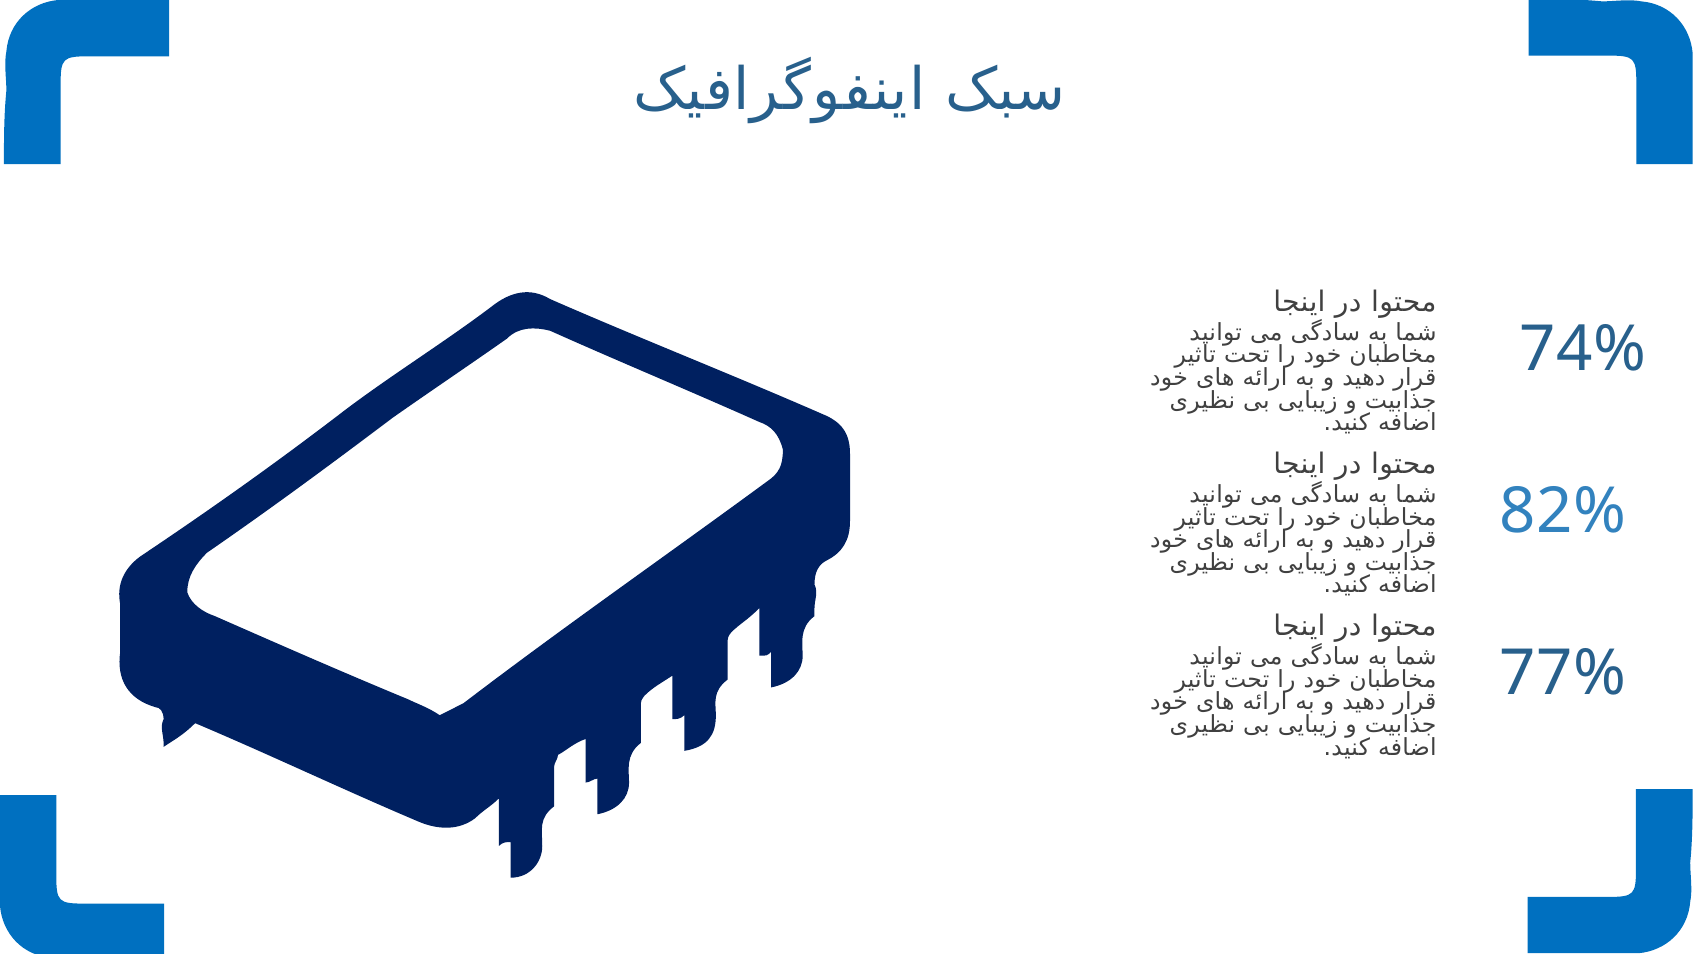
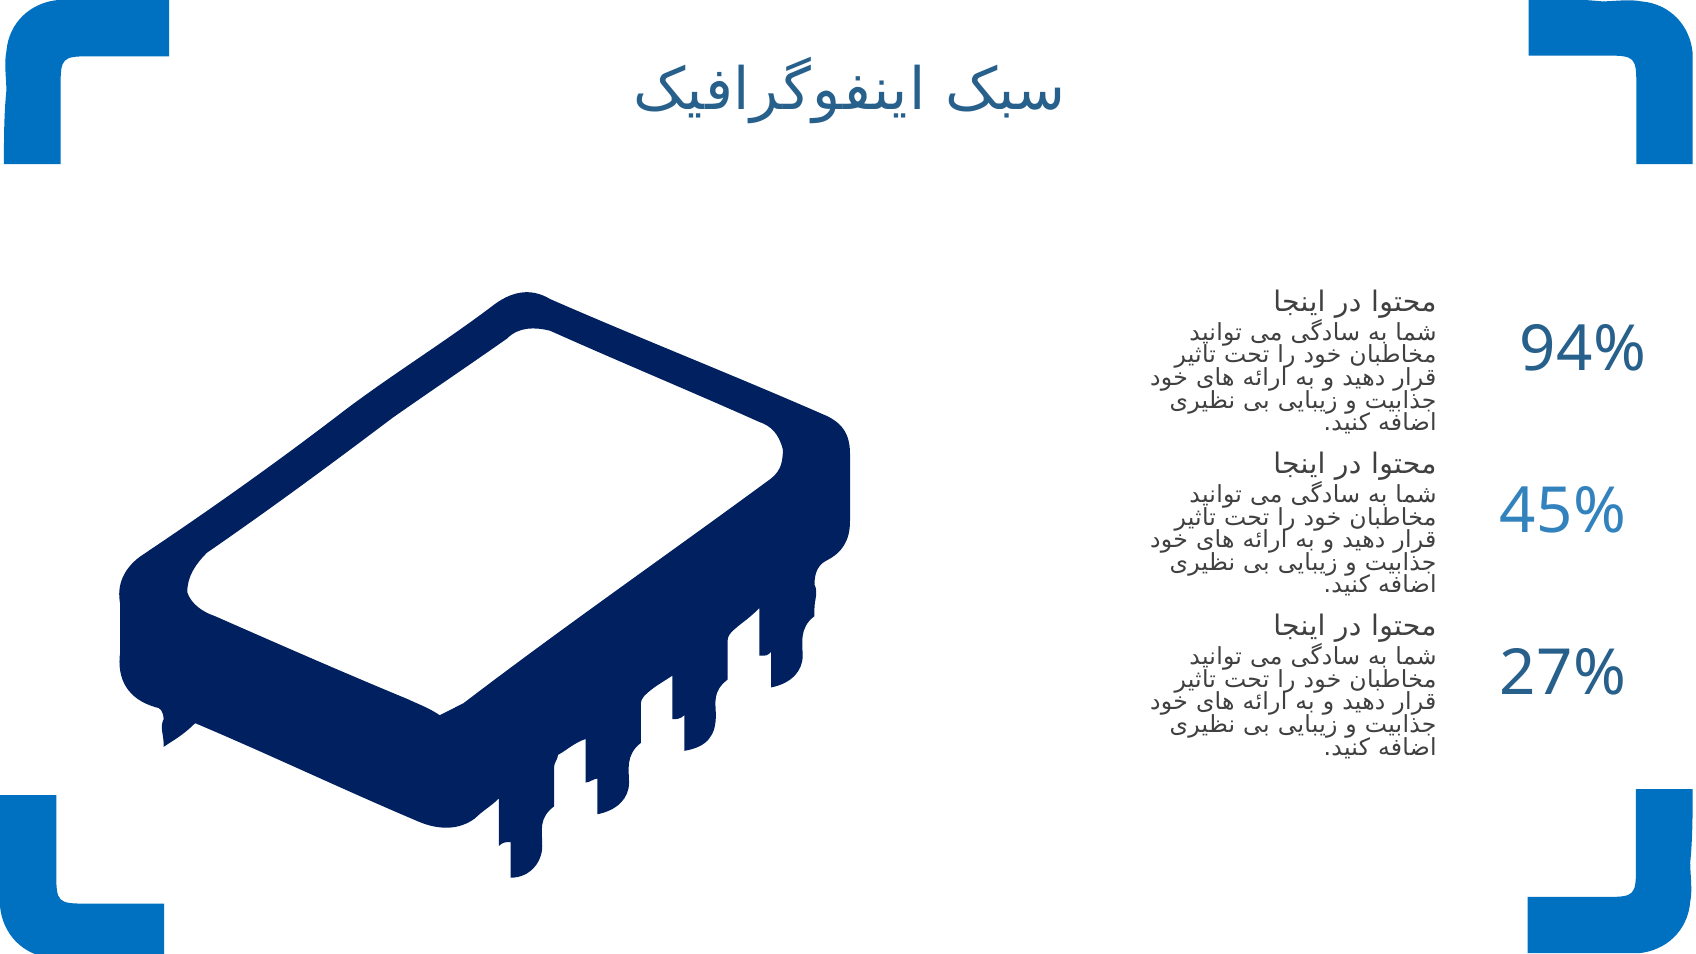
74%: 74% -> 94%
82%: 82% -> 45%
77%: 77% -> 27%
